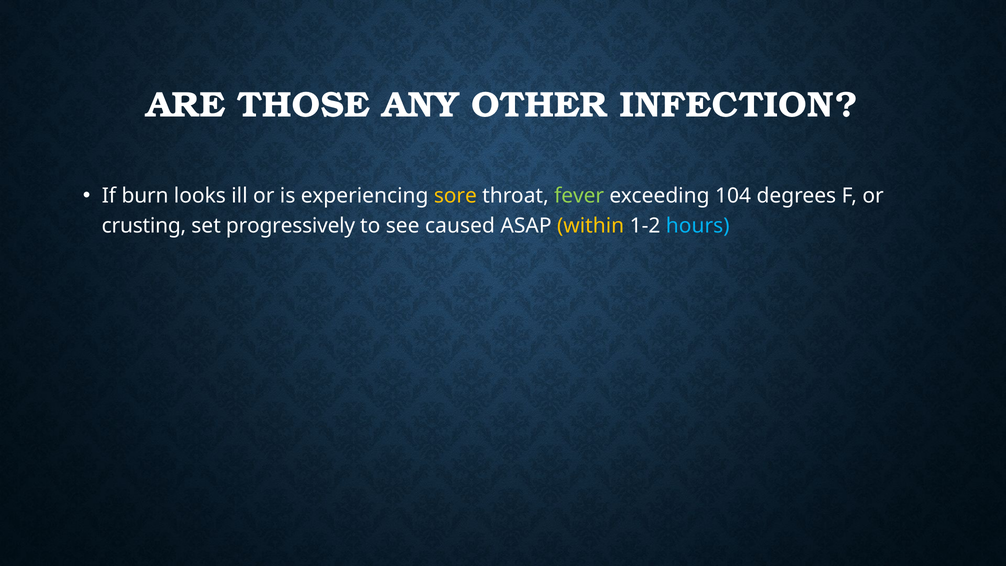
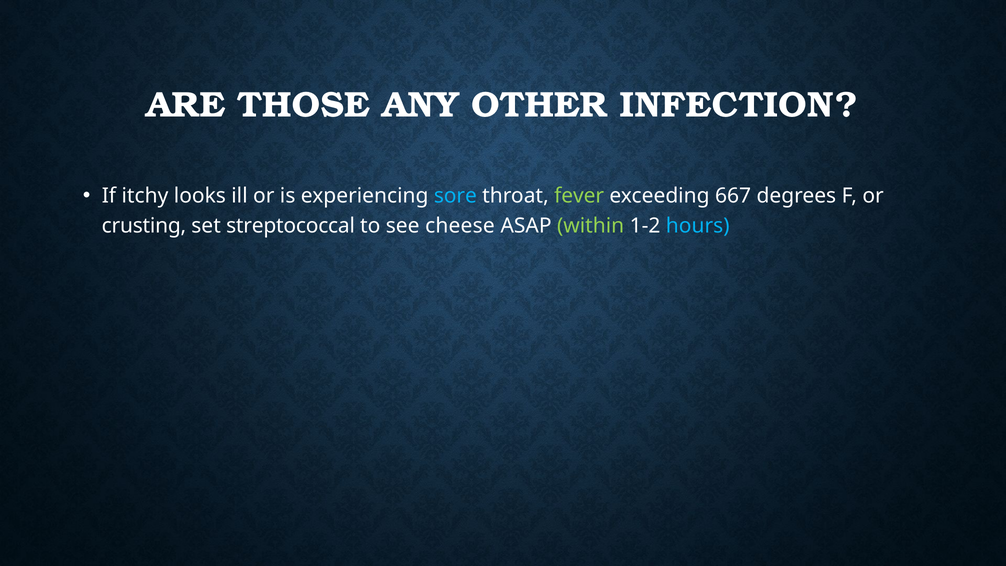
burn: burn -> itchy
sore colour: yellow -> light blue
104: 104 -> 667
progressively: progressively -> streptococcal
caused: caused -> cheese
within colour: yellow -> light green
